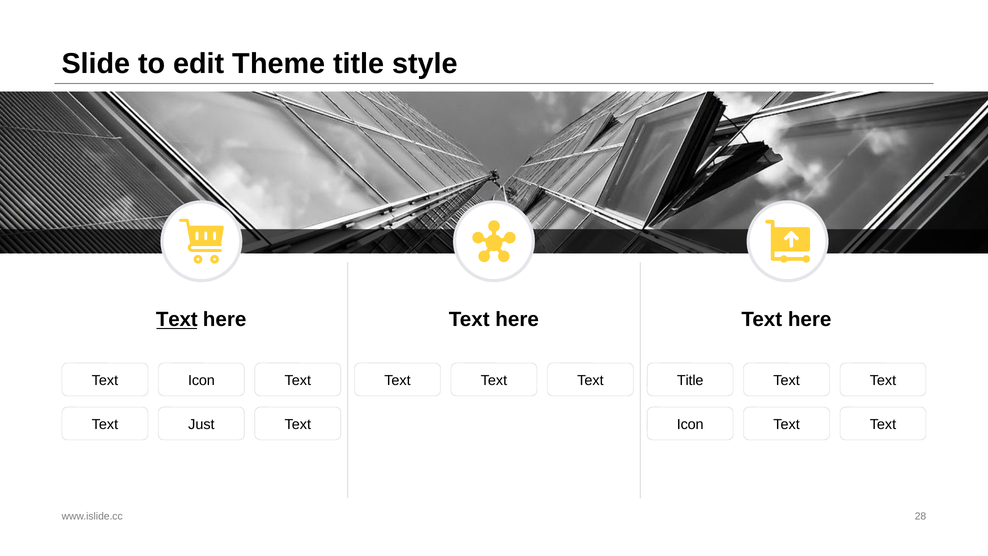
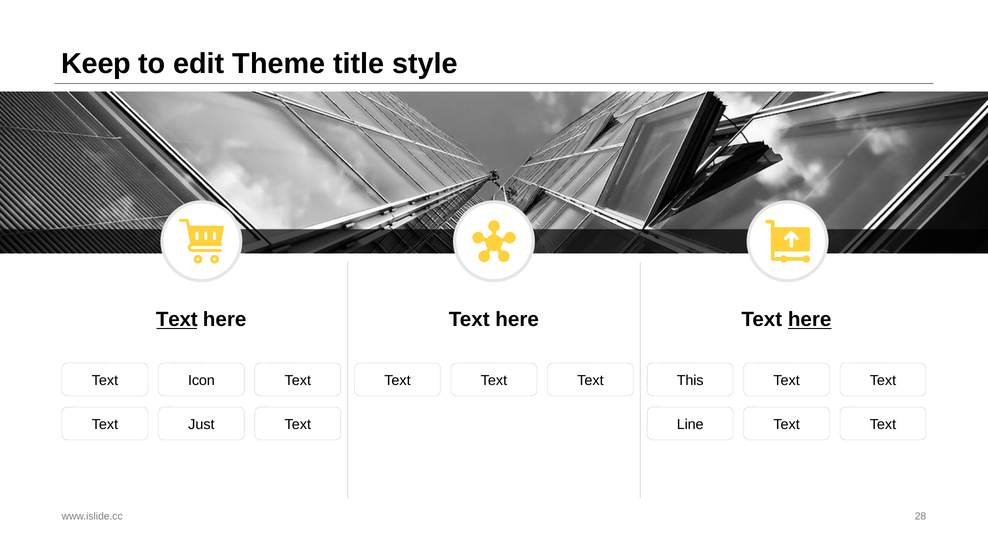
Slide: Slide -> Keep
here at (810, 319) underline: none -> present
Text Title: Title -> This
Icon at (690, 424): Icon -> Line
